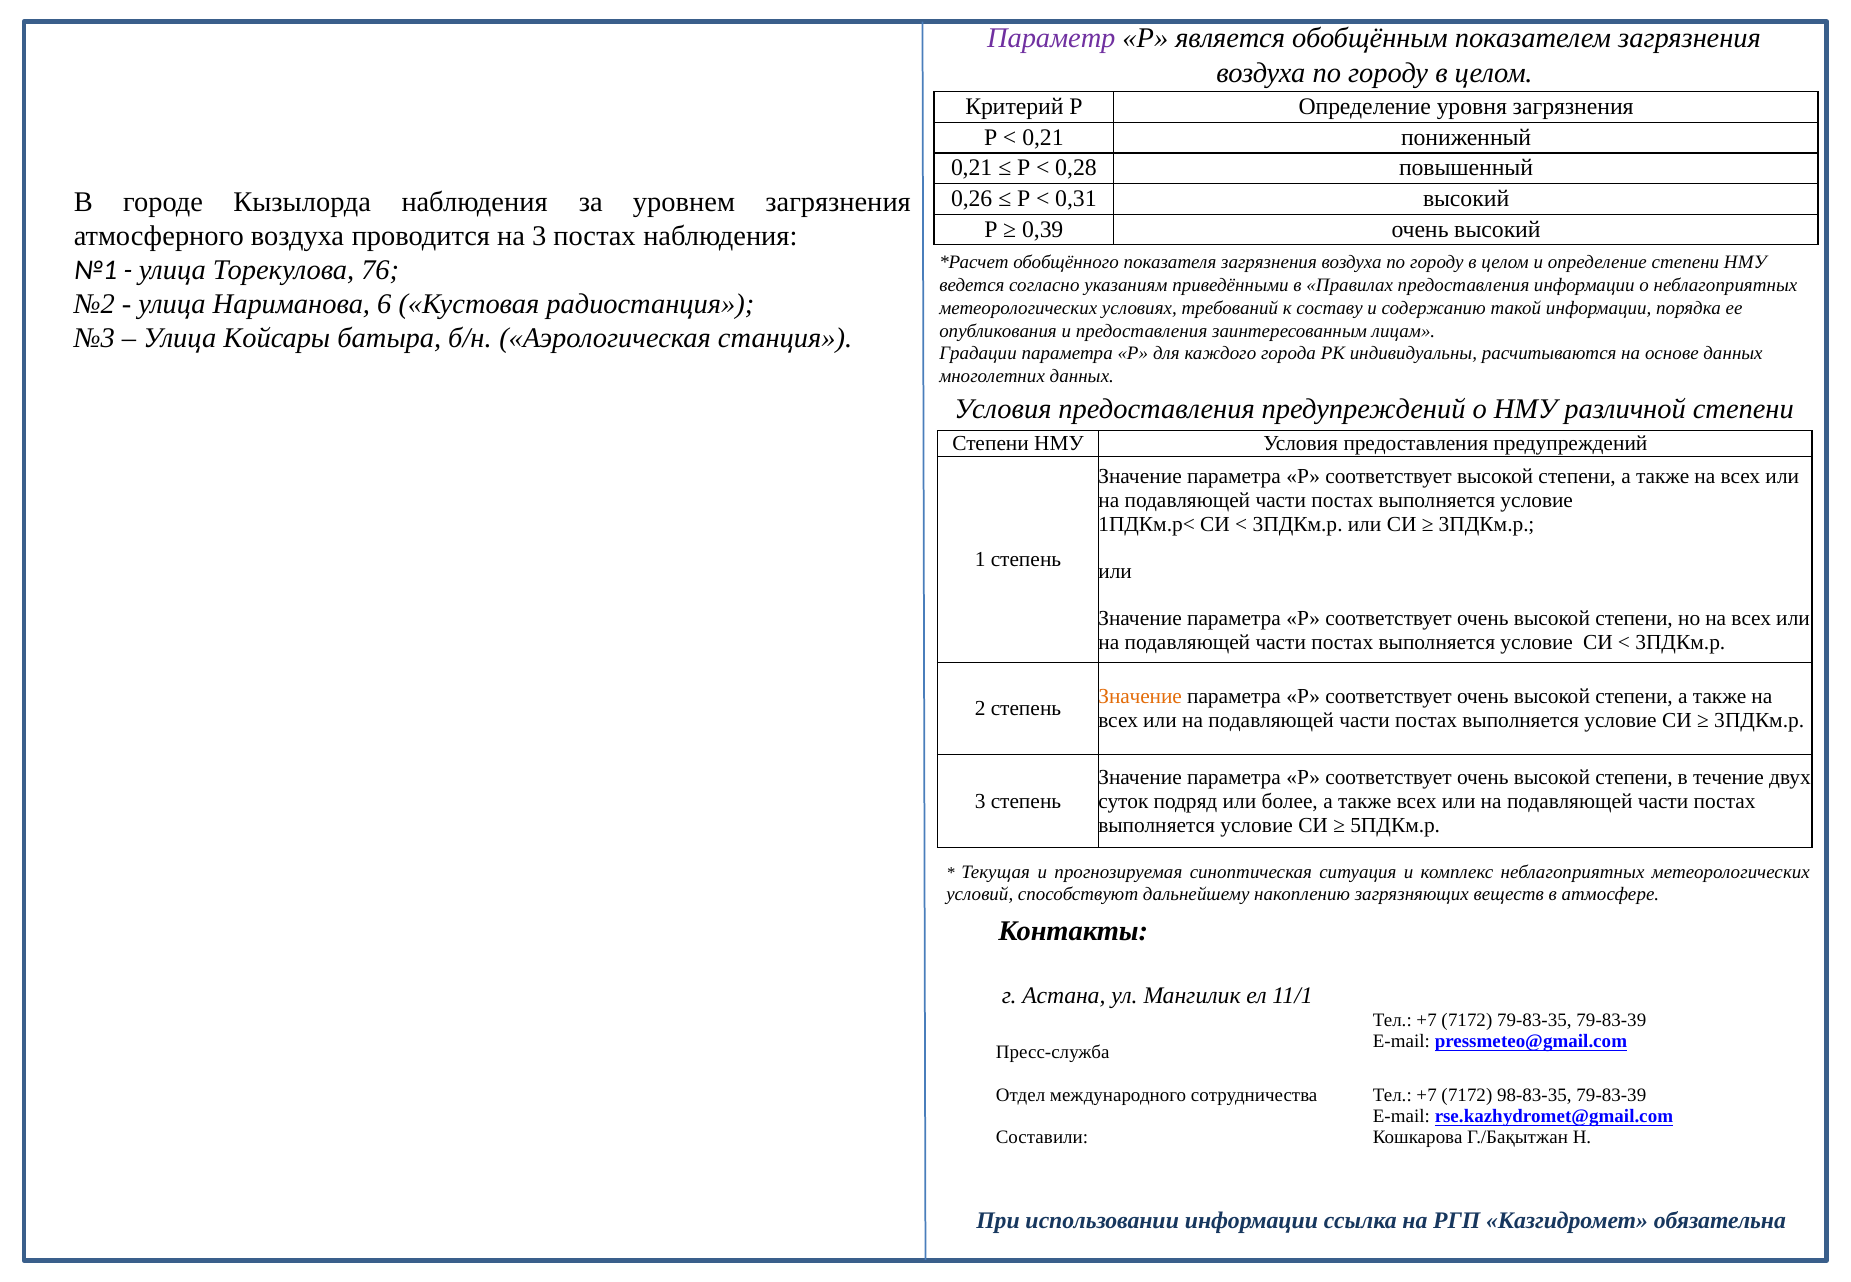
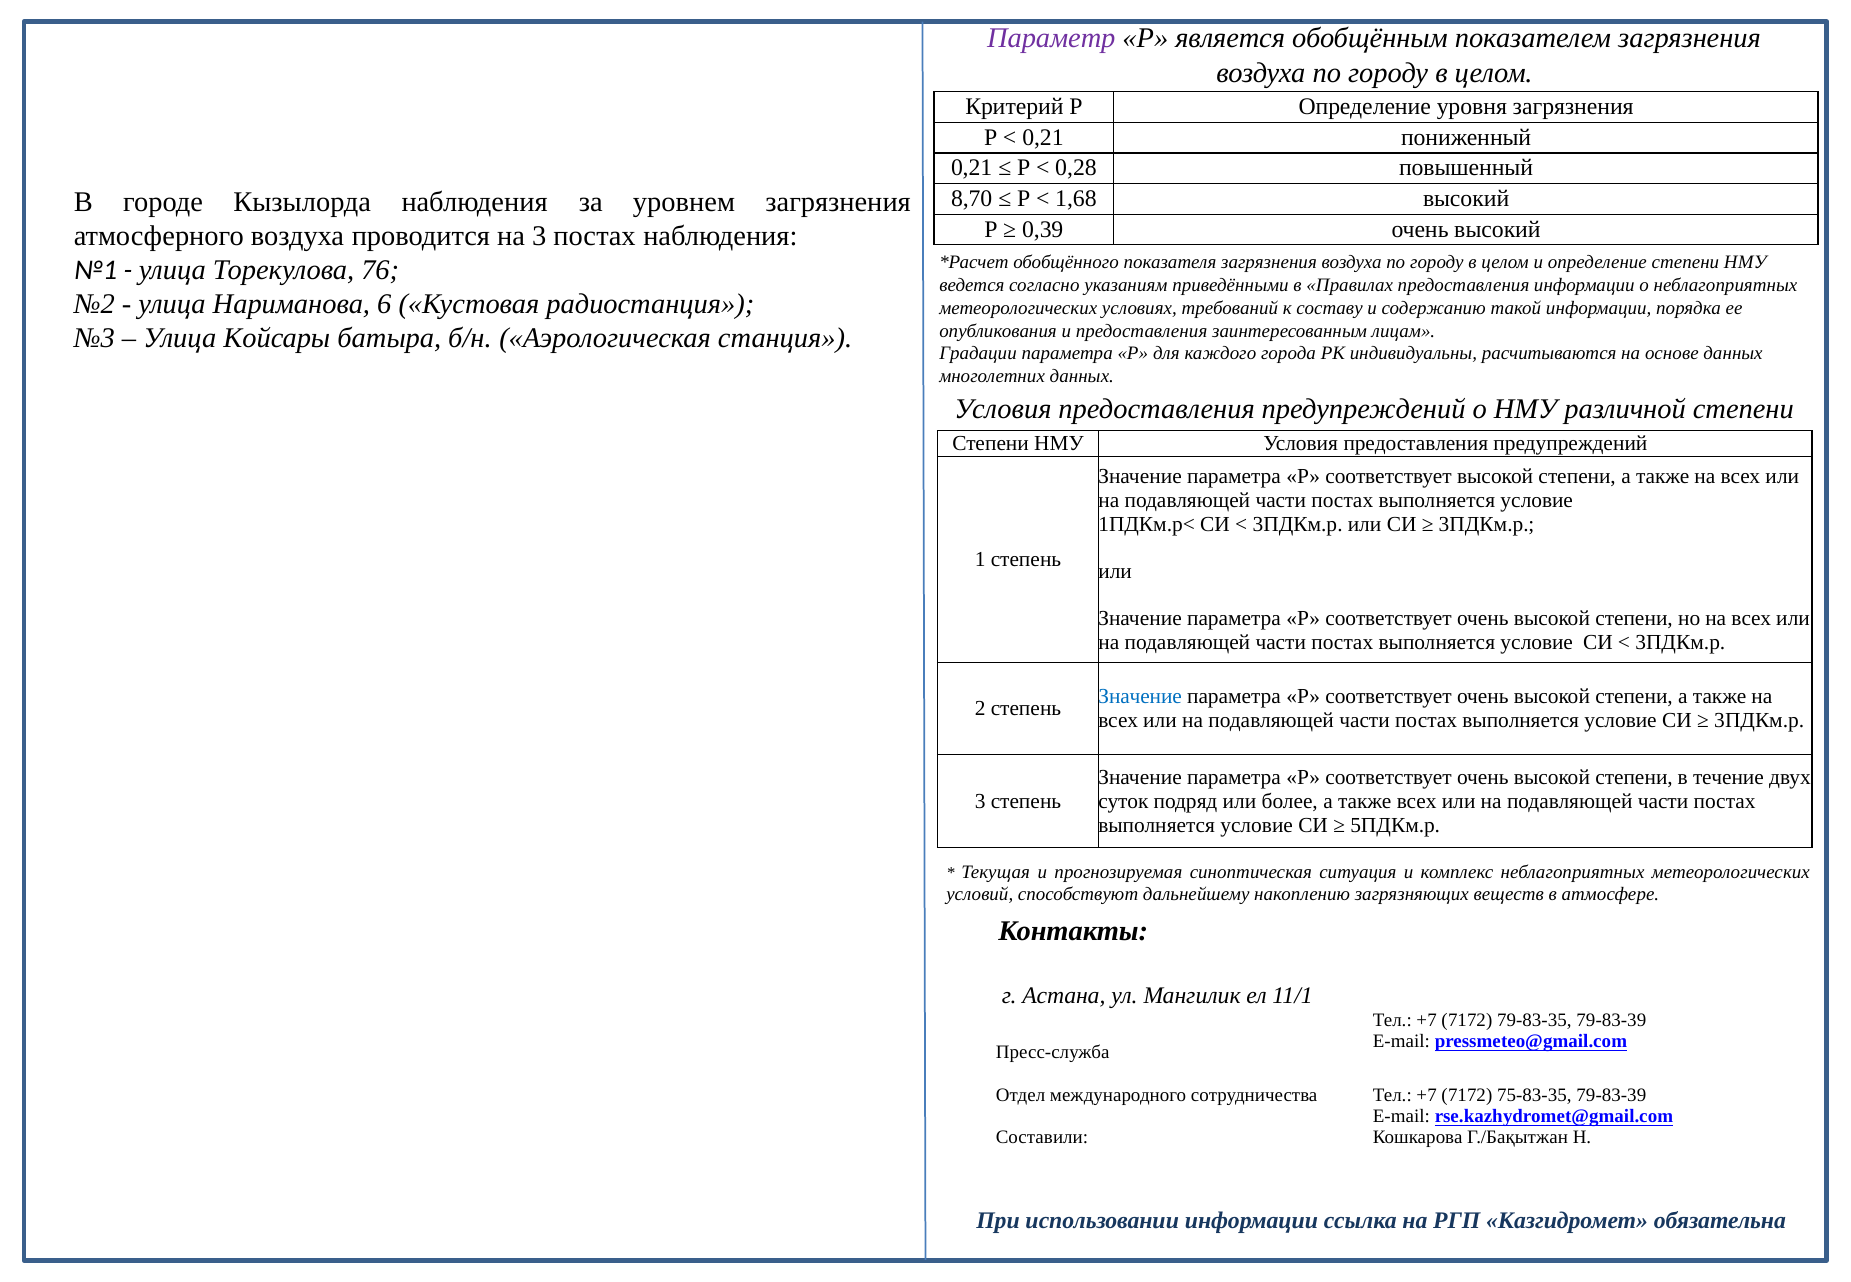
0,26: 0,26 -> 8,70
0,31: 0,31 -> 1,68
Значение at (1140, 697) colour: orange -> blue
98-83-35: 98-83-35 -> 75-83-35
